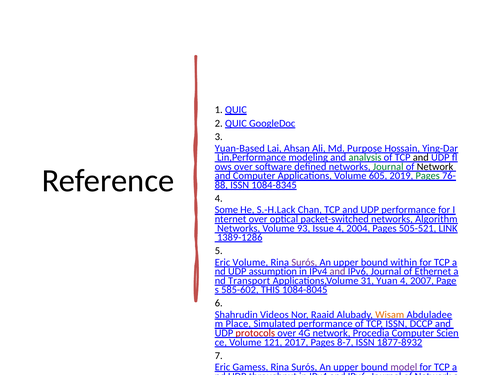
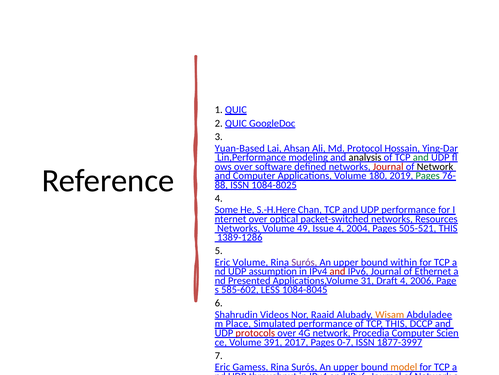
Purpose: Purpose -> Protocol
analysis colour: green -> black
and at (421, 157) colour: black -> green
Journal at (388, 166) colour: green -> red
605: 605 -> 180
1084-8345: 1084-8345 -> 1084-8025
S.-H.Lack: S.-H.Lack -> S.-H.Here
Algorithm: Algorithm -> Resources
93: 93 -> 49
505-521 LINK: LINK -> THIS
and at (337, 271) colour: purple -> red
Transport: Transport -> Presented
Yuan: Yuan -> Draft
2007: 2007 -> 2006
THIS: THIS -> LESS
TCP ISSN: ISSN -> THIS
121: 121 -> 391
8-7: 8-7 -> 0-7
1877-8932: 1877-8932 -> 1877-3997
model colour: purple -> orange
